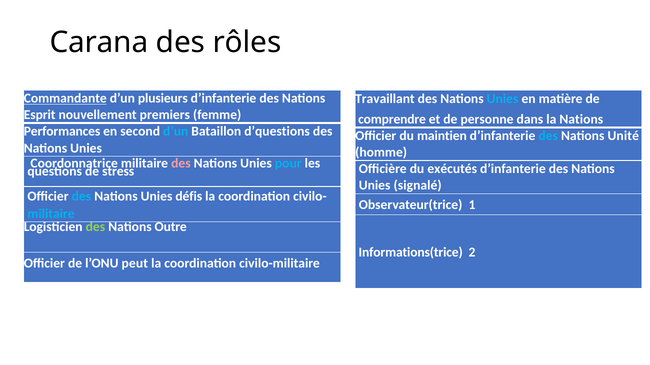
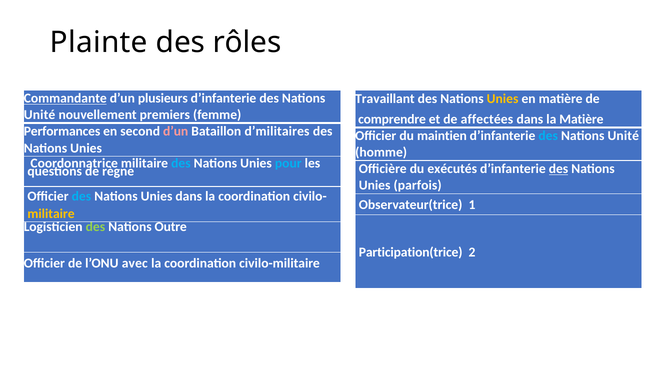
Carana: Carana -> Plainte
Unies at (503, 99) colour: light blue -> yellow
Esprit at (40, 115): Esprit -> Unité
personne: personne -> affectées
la Nations: Nations -> Matière
d’un at (176, 132) colour: light blue -> pink
d’questions: d’questions -> d’militaires
des at (181, 164) colour: pink -> light blue
des at (559, 169) underline: none -> present
stress: stress -> règne
signalé: signalé -> parfois
Unies défis: défis -> dans
militaire at (51, 214) colour: light blue -> yellow
Informations(trice: Informations(trice -> Participation(trice
peut: peut -> avec
